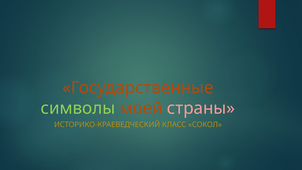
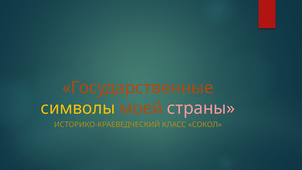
символы colour: light green -> yellow
